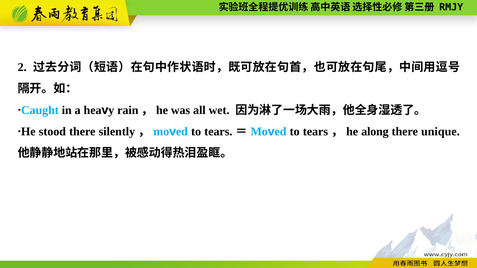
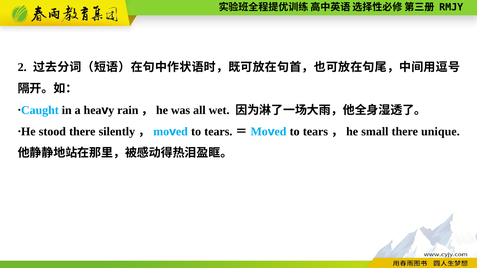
along: along -> small
